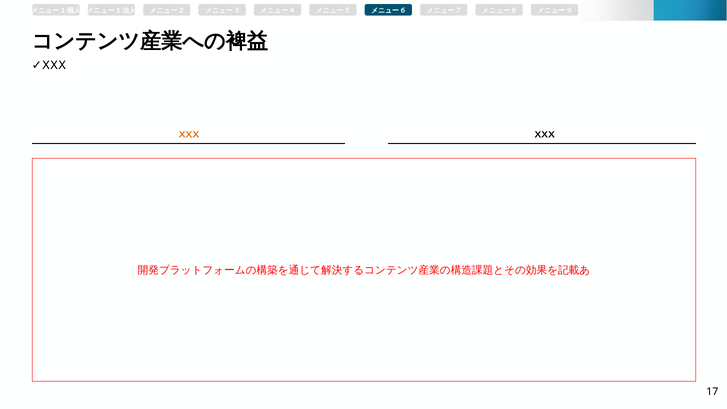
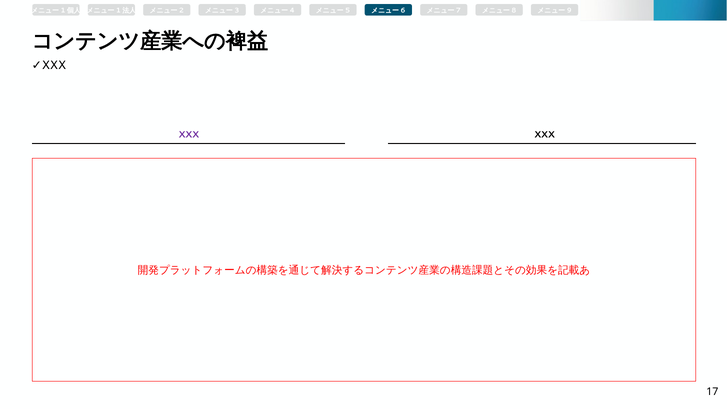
XXX at (189, 135) colour: orange -> purple
